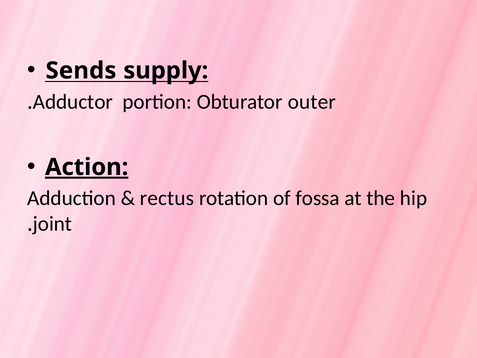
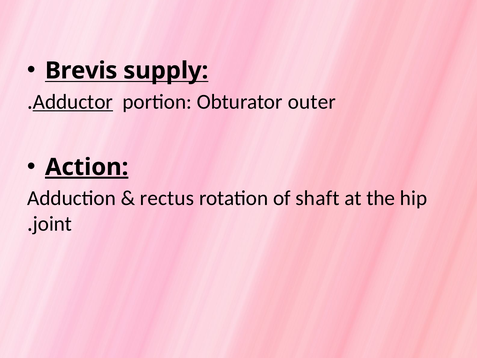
Sends: Sends -> Brevis
Adductor underline: none -> present
fossa: fossa -> shaft
